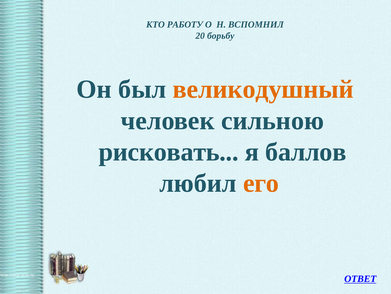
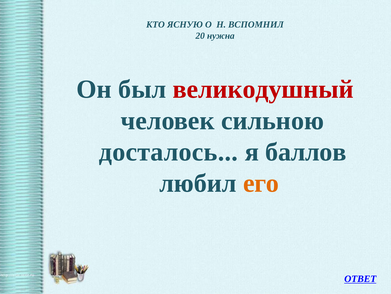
РАБОТУ: РАБОТУ -> ЯСНУЮ
борьбу: борьбу -> нужна
великодушный colour: orange -> red
рисковать: рисковать -> досталось
